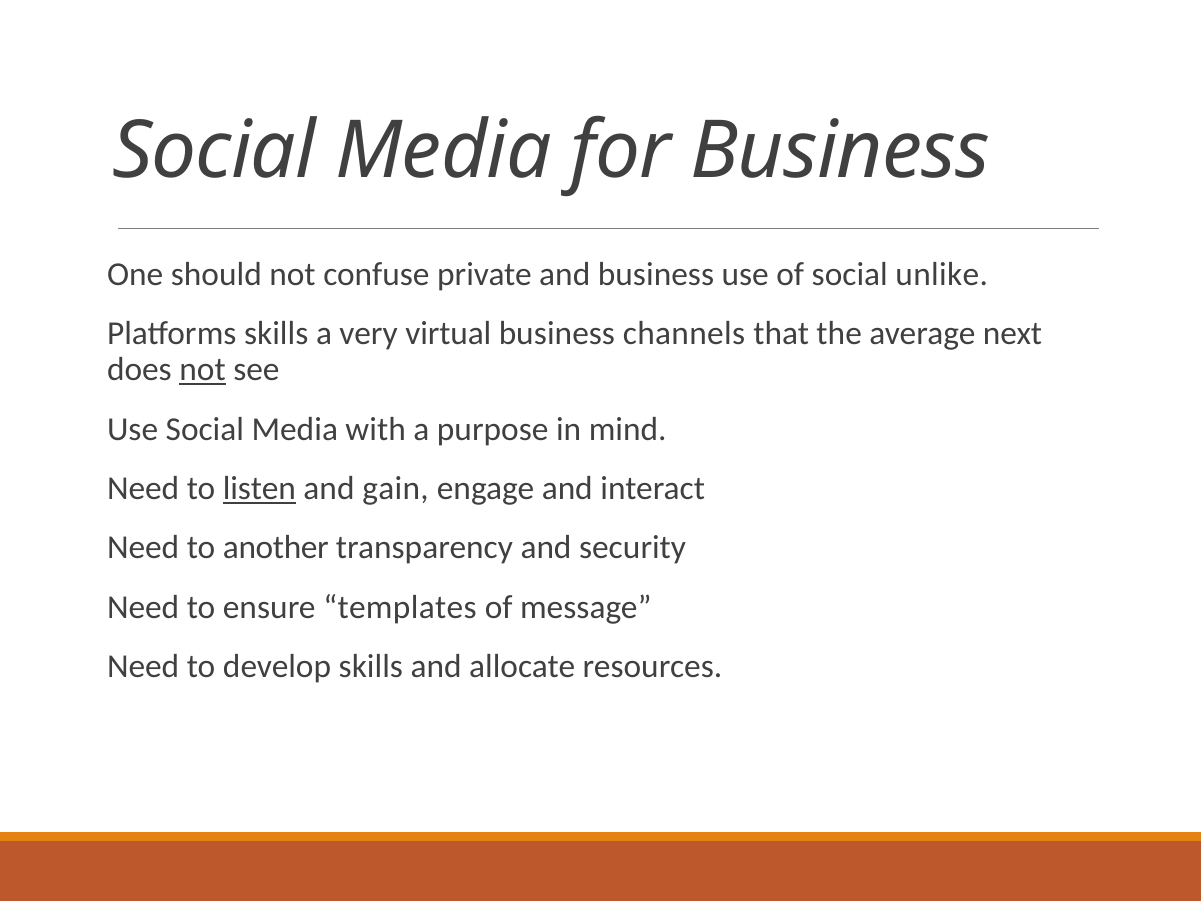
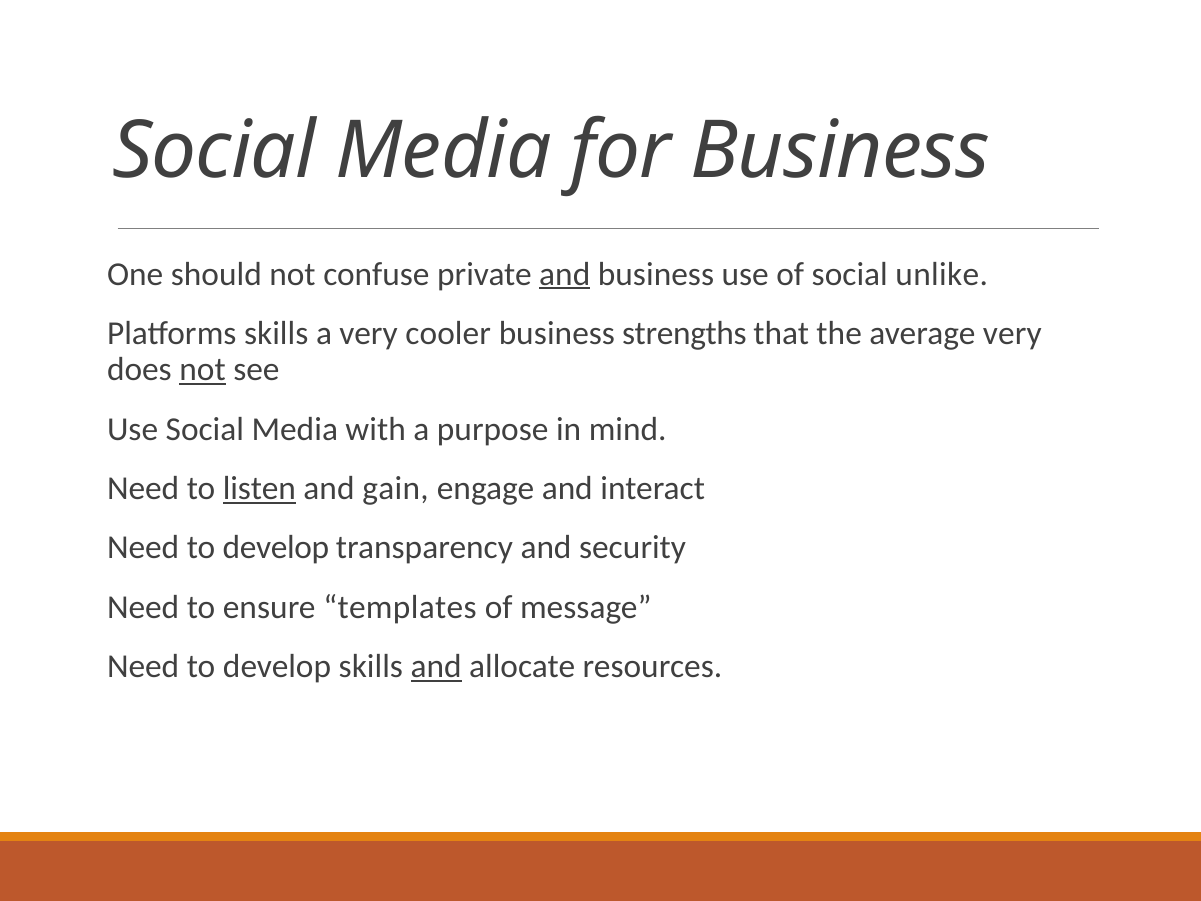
and at (565, 274) underline: none -> present
virtual: virtual -> cooler
channels: channels -> strengths
average next: next -> very
another at (276, 548): another -> develop
and at (436, 666) underline: none -> present
